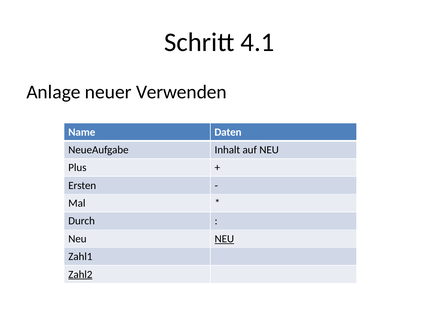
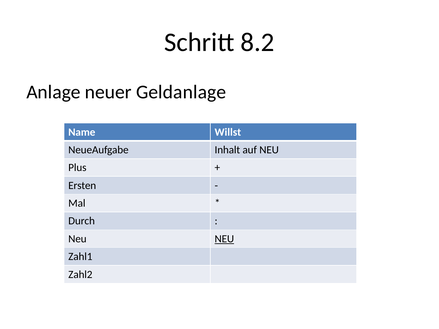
4.1: 4.1 -> 8.2
Verwenden: Verwenden -> Geldanlage
Daten: Daten -> Willst
Zahl2 underline: present -> none
